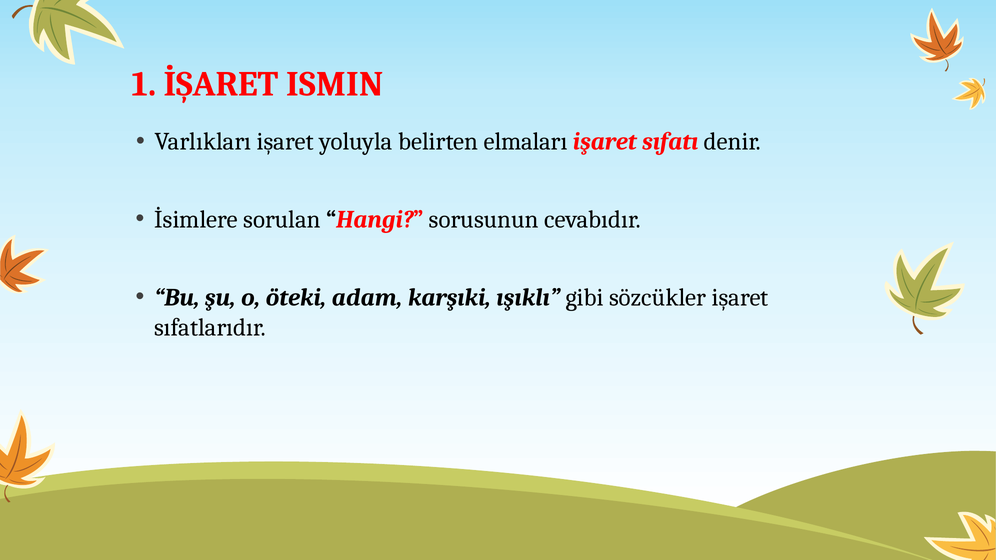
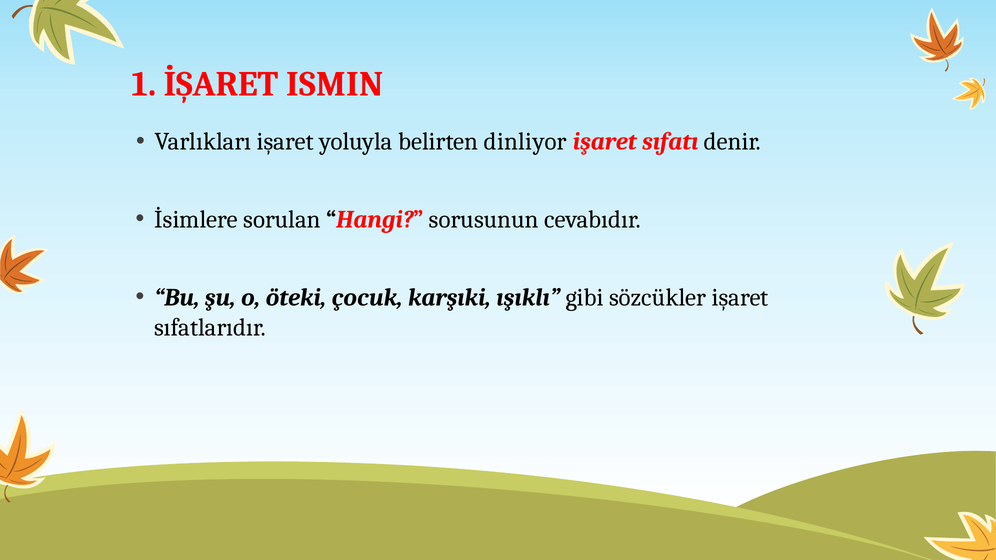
elmaları: elmaları -> dinliyor
adam: adam -> çocuk
